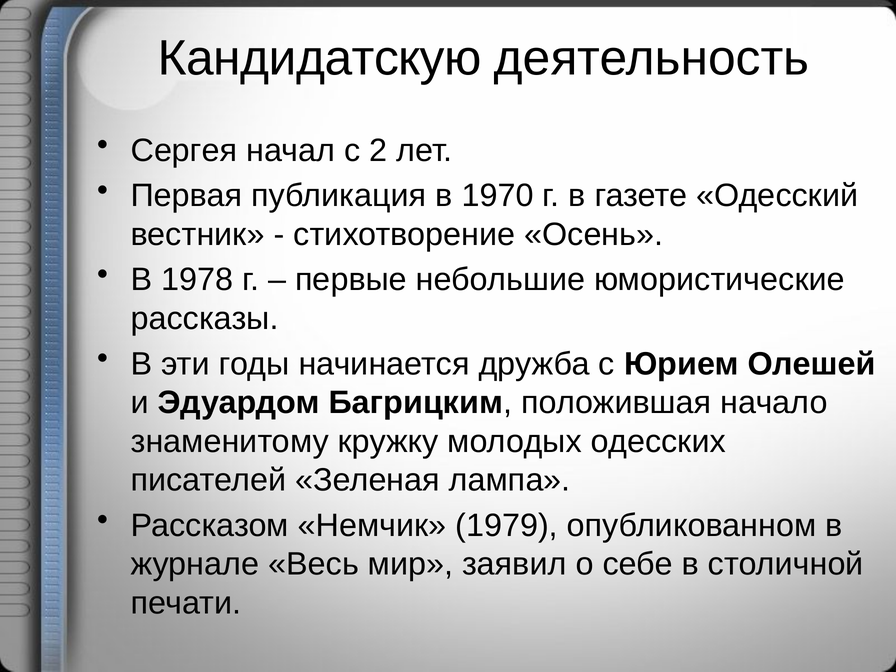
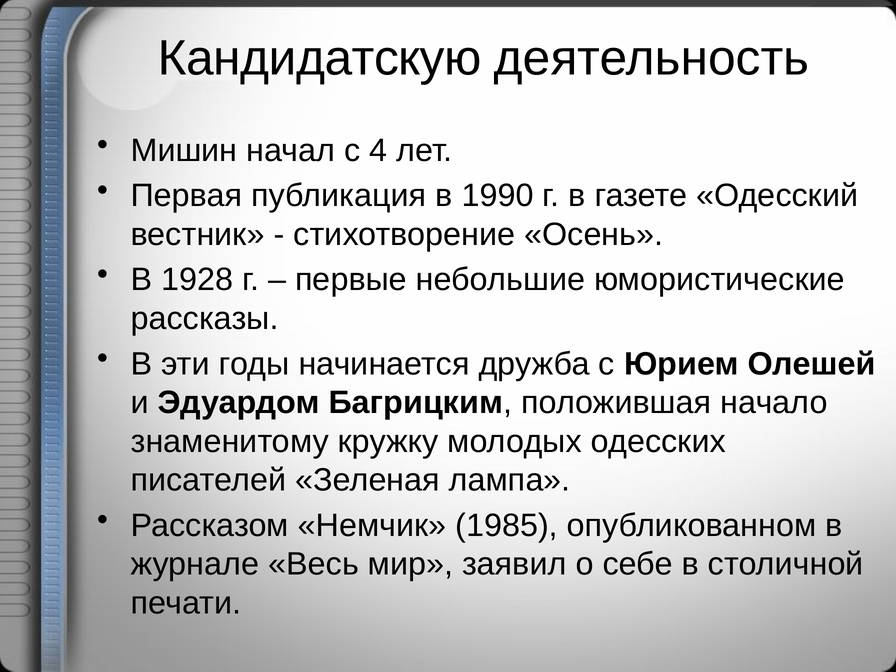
Сергея: Сергея -> Мишин
2: 2 -> 4
1970: 1970 -> 1990
1978: 1978 -> 1928
1979: 1979 -> 1985
